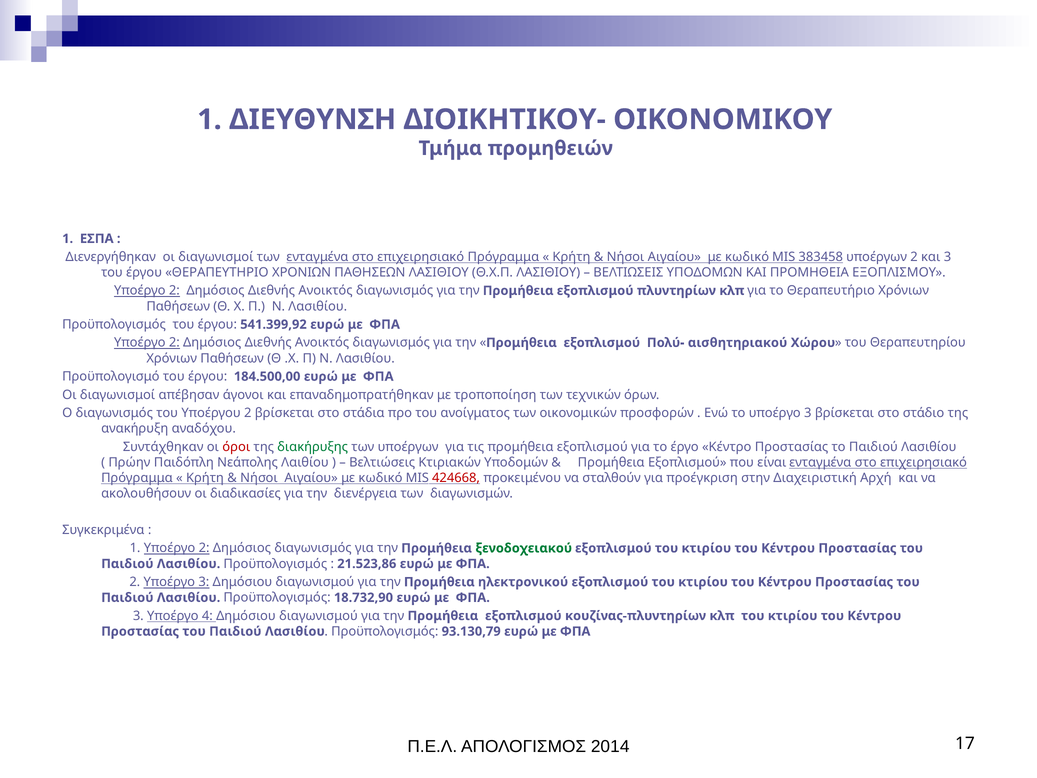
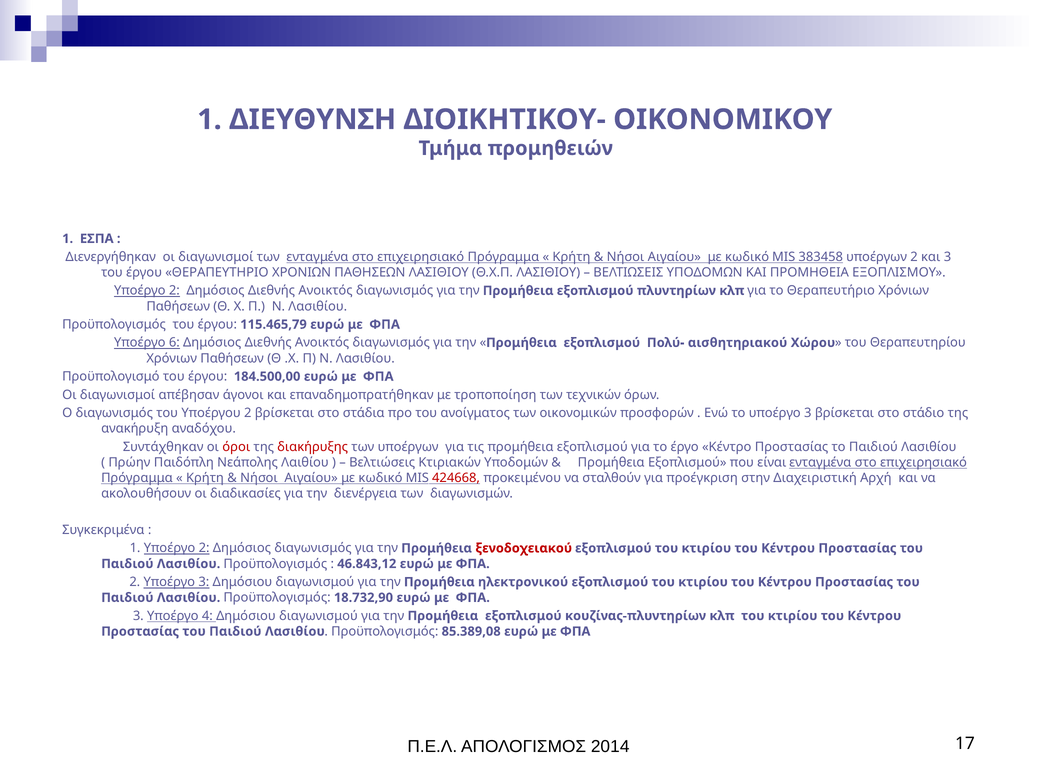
541.399,92: 541.399,92 -> 115.465,79
2 at (174, 343): 2 -> 6
διακήρυξης colour: green -> red
ξενοδοχειακού colour: green -> red
21.523,86: 21.523,86 -> 46.843,12
93.130,79: 93.130,79 -> 85.389,08
